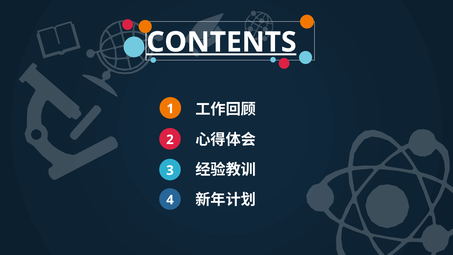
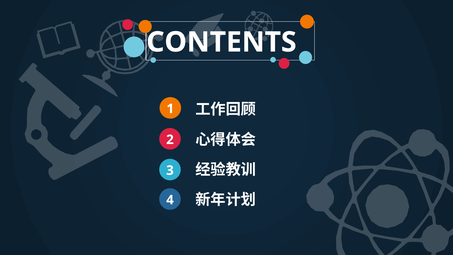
CONTENTS underline: present -> none
